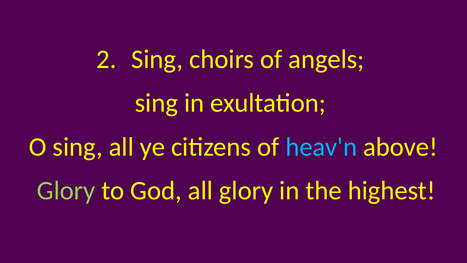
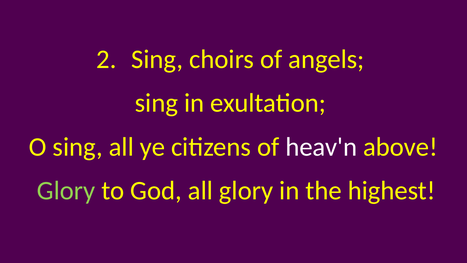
heav'n colour: light blue -> white
